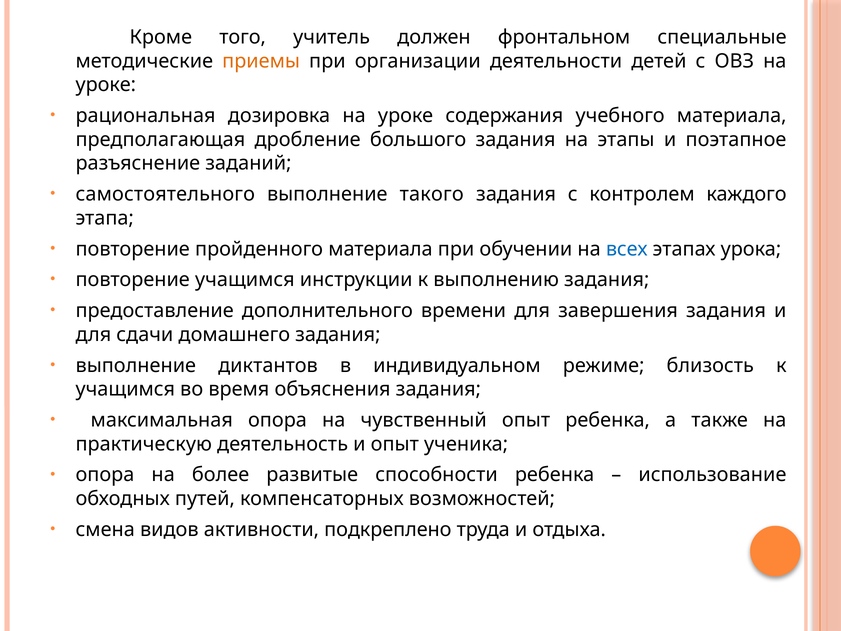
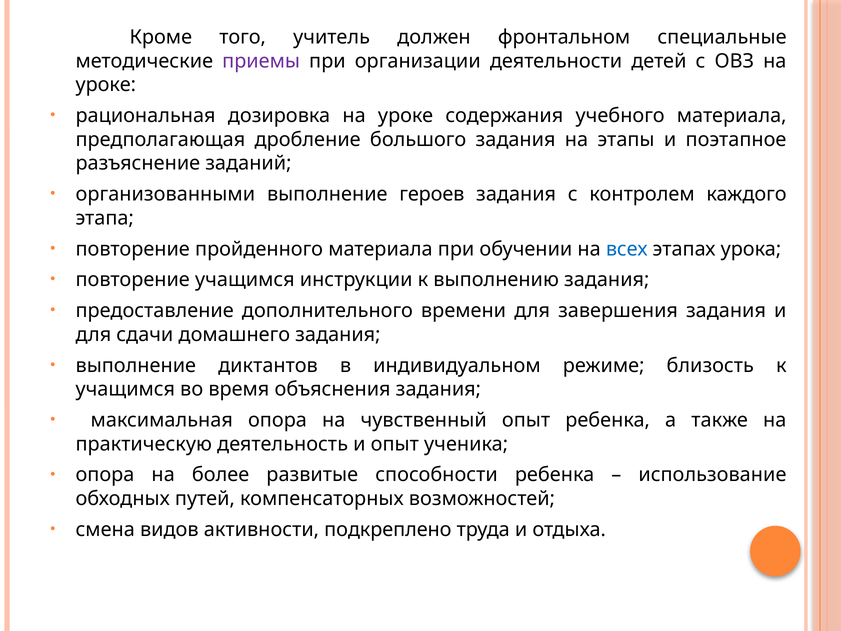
приемы colour: orange -> purple
самостоятельного: самостоятельного -> организованными
такого: такого -> героев
